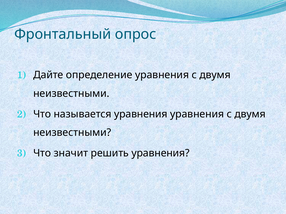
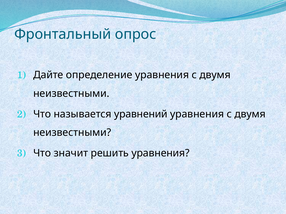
называется уравнения: уравнения -> уравнений
